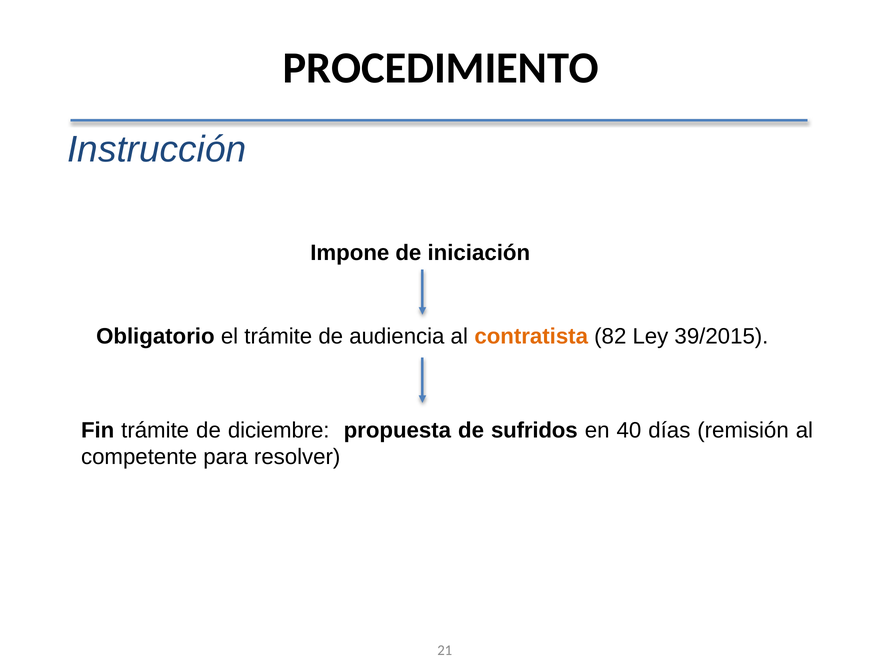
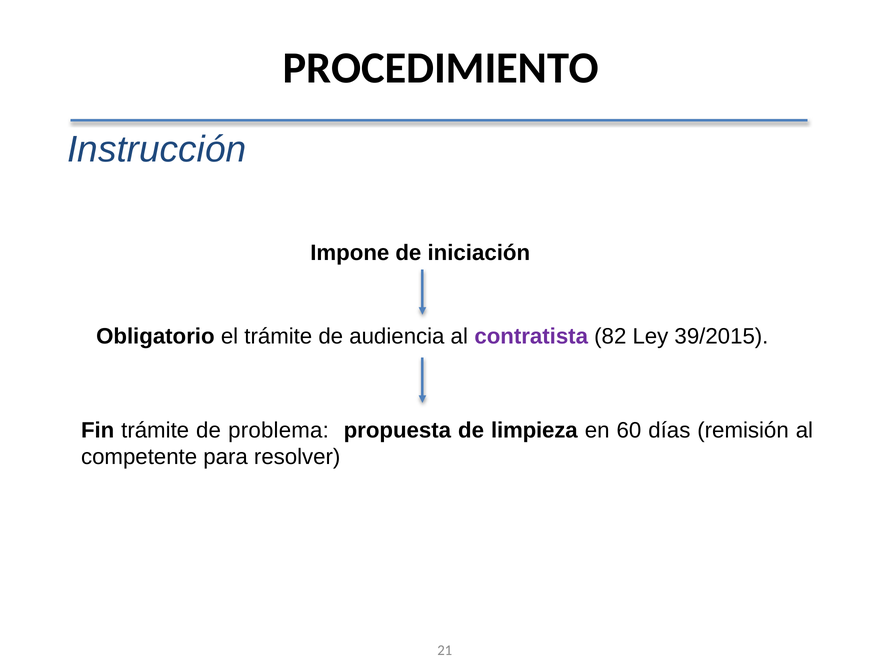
contratista colour: orange -> purple
diciembre: diciembre -> problema
sufridos: sufridos -> limpieza
40: 40 -> 60
